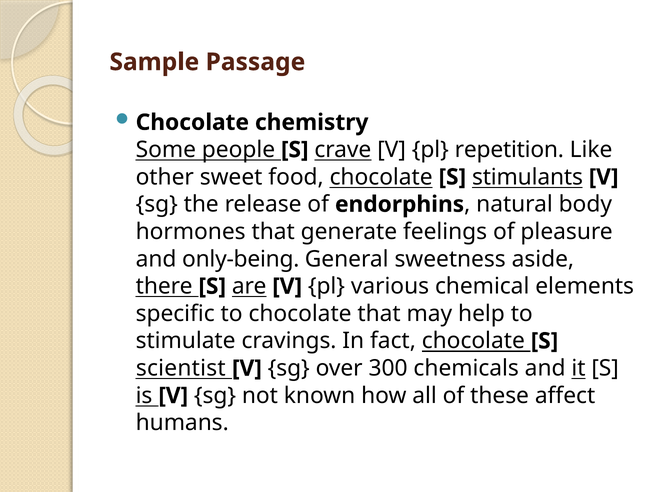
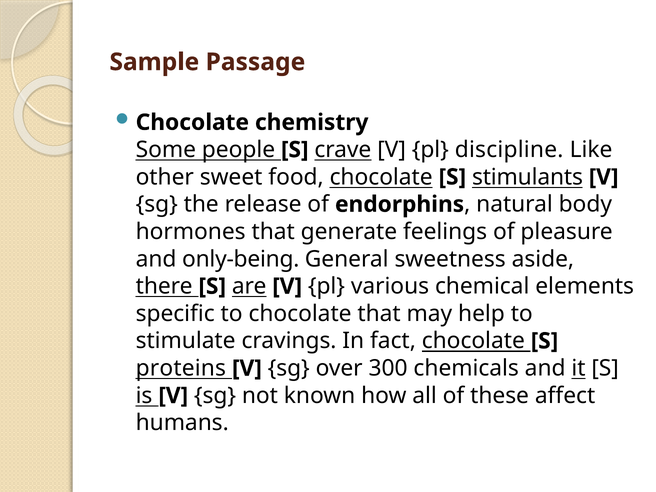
repetition: repetition -> discipline
scientist: scientist -> proteins
